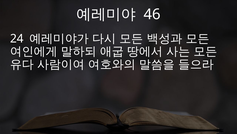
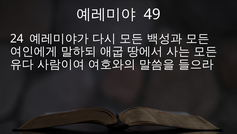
46: 46 -> 49
